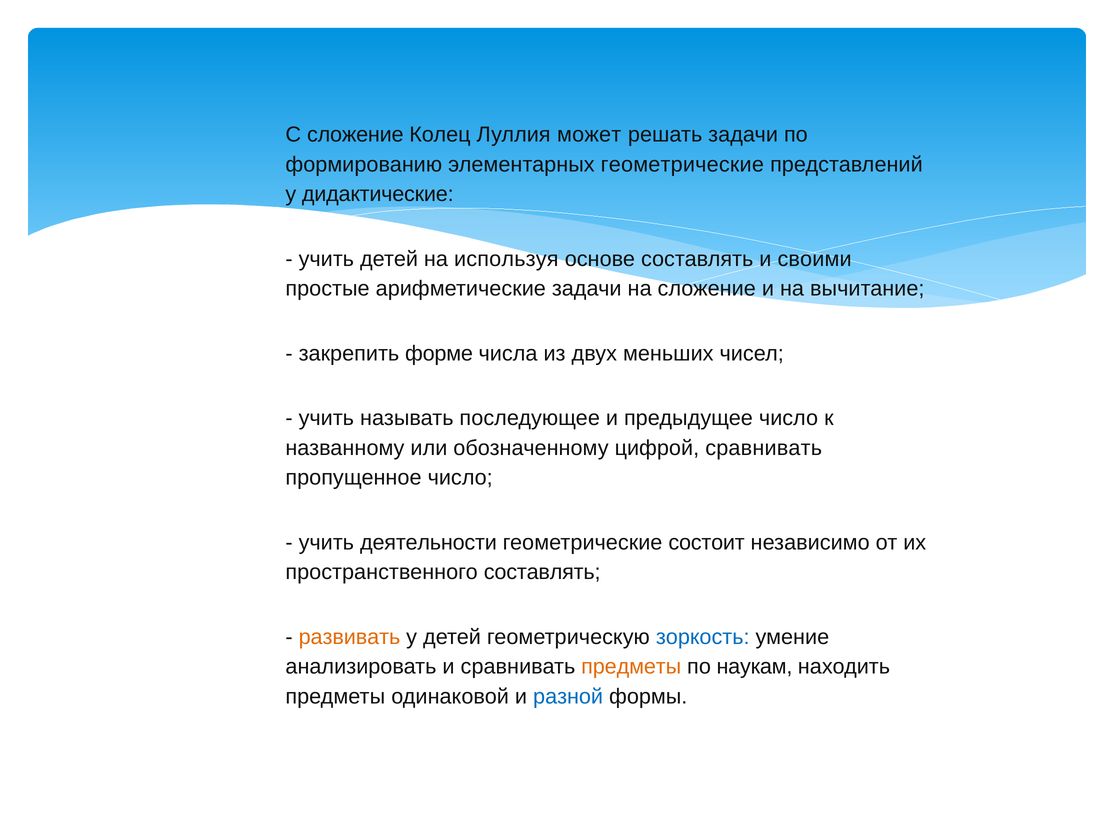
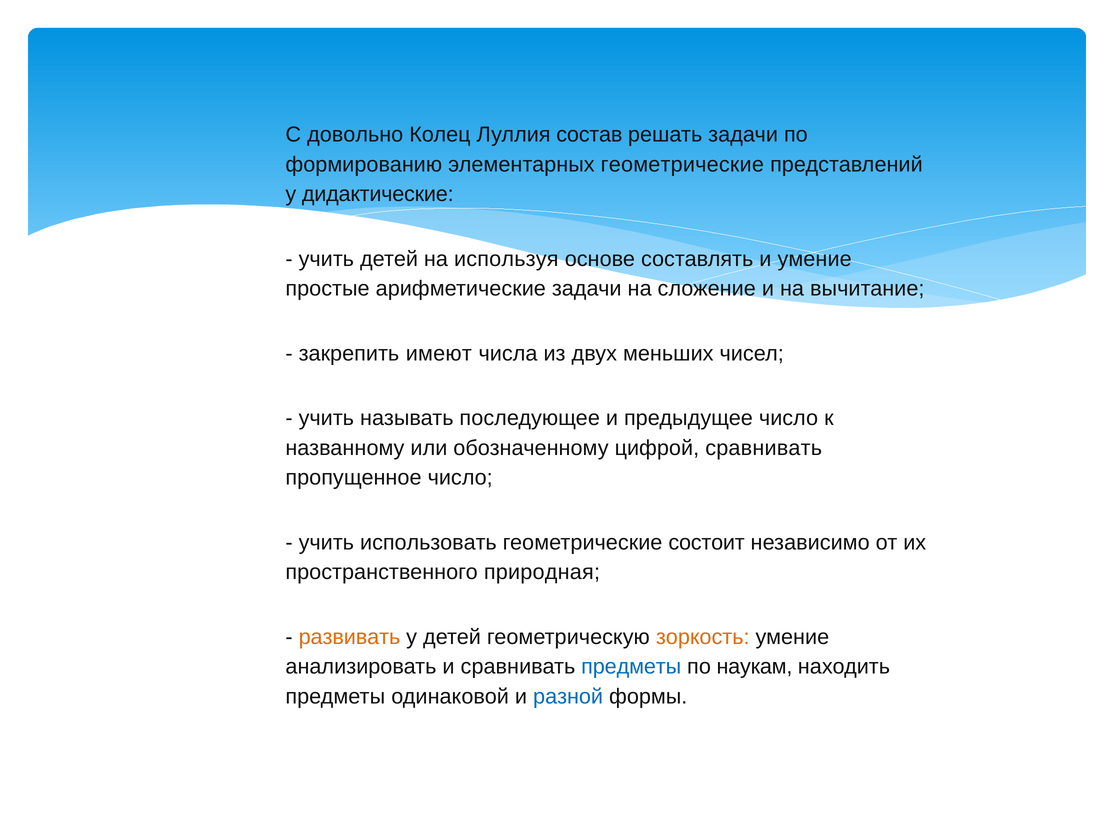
С сложение: сложение -> довольно
может: может -> состав
и своими: своими -> умение
форме: форме -> имеют
деятельности: деятельности -> использовать
пространственного составлять: составлять -> природная
зоркость colour: blue -> orange
предметы at (631, 667) colour: orange -> blue
